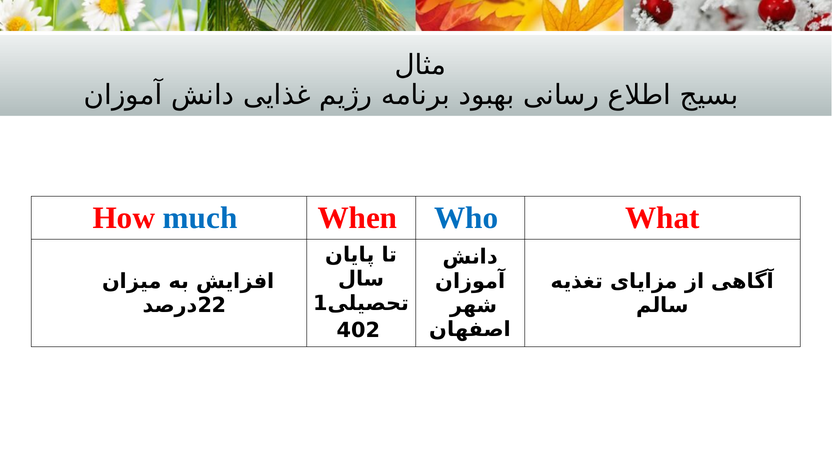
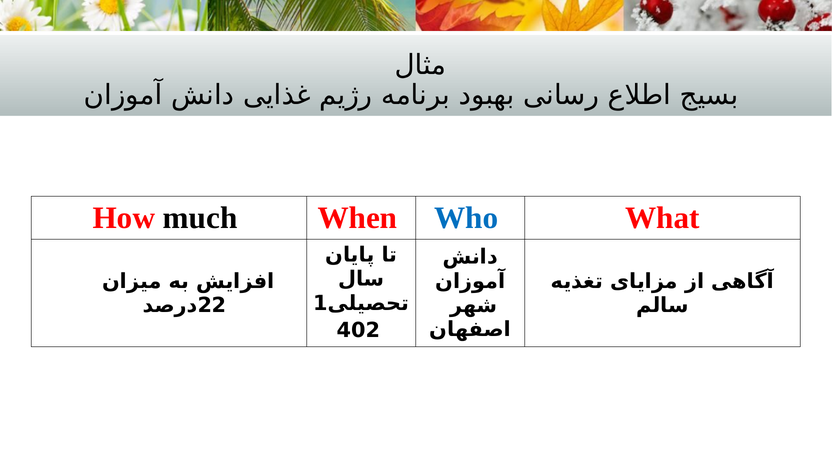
much colour: blue -> black
